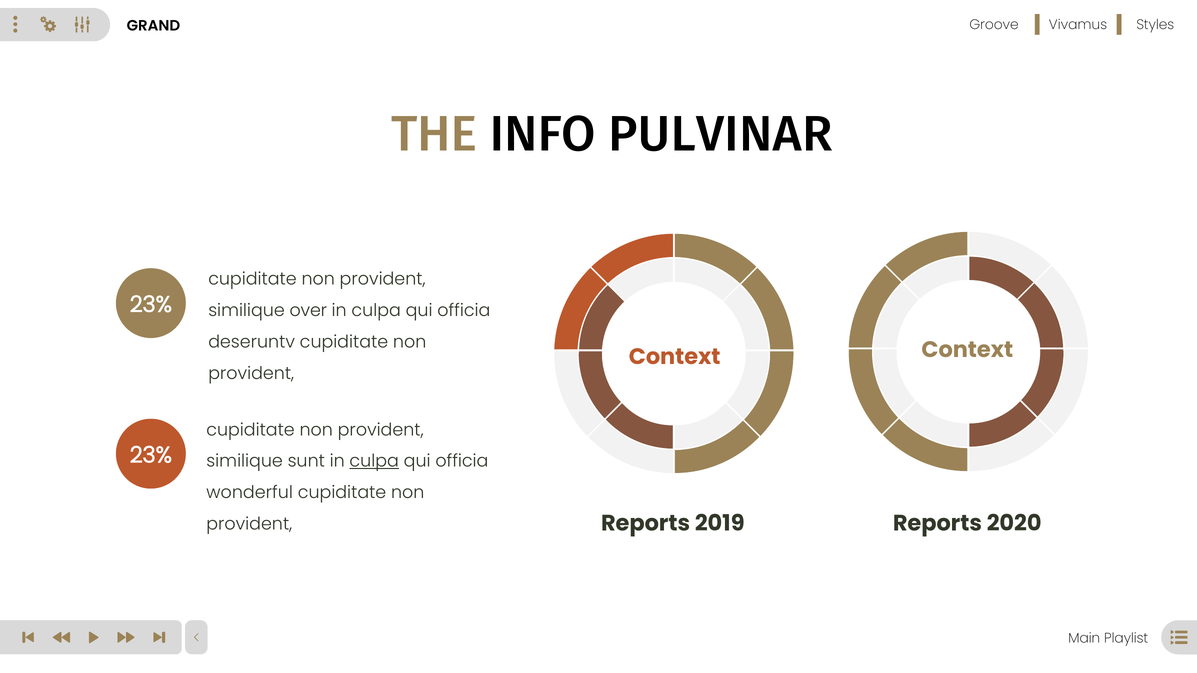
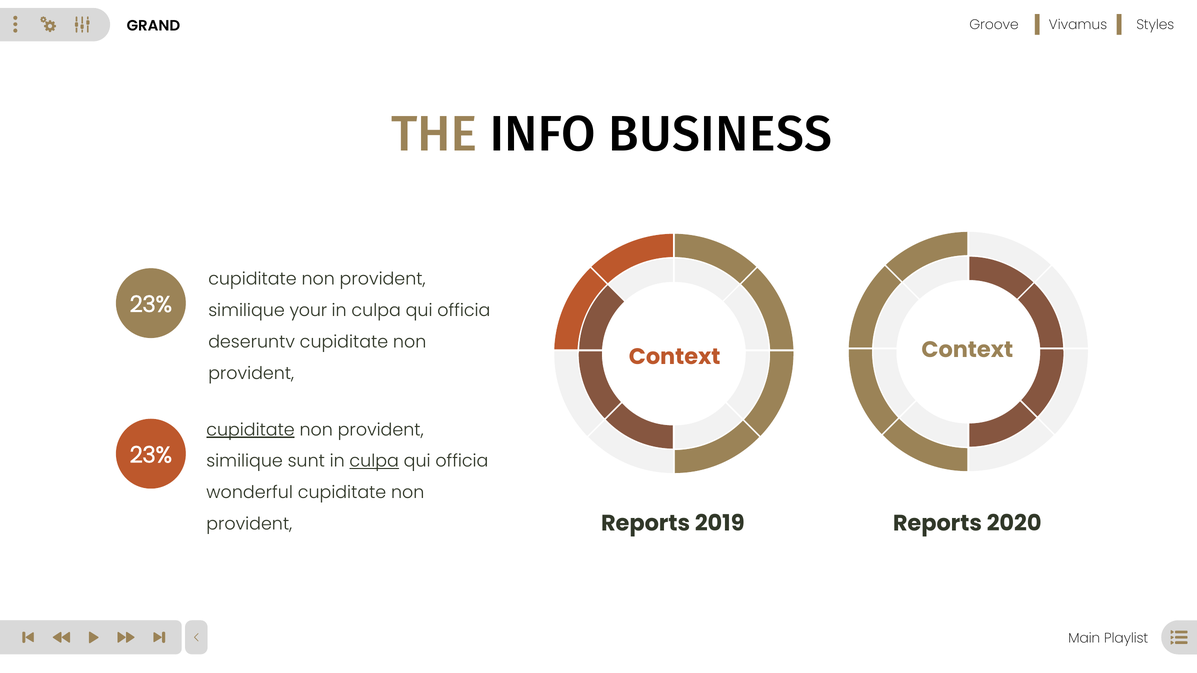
PULVINAR: PULVINAR -> BUSINESS
over: over -> your
cupiditate at (251, 430) underline: none -> present
